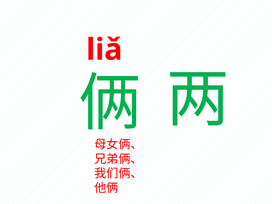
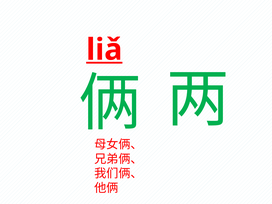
liǎ underline: none -> present
